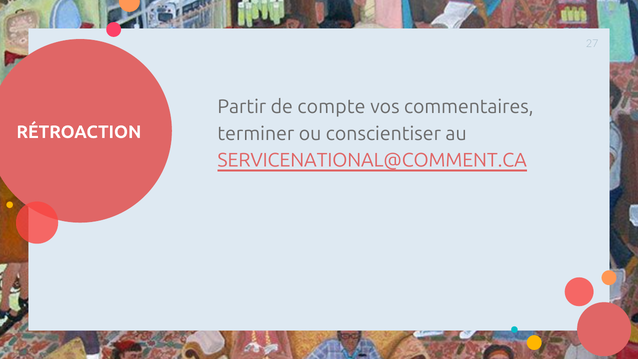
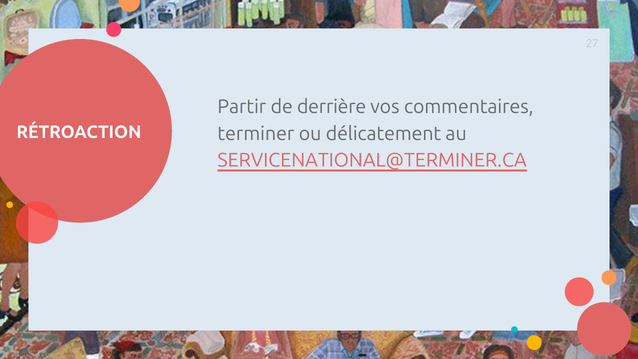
compte: compte -> derrière
conscientiser: conscientiser -> délicatement
SERVICENATIONAL@COMMENT.CA: SERVICENATIONAL@COMMENT.CA -> SERVICENATIONAL@TERMINER.CA
